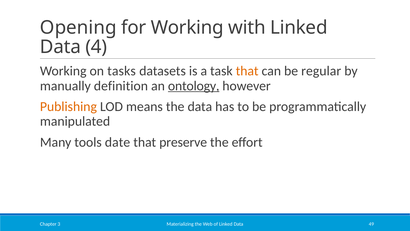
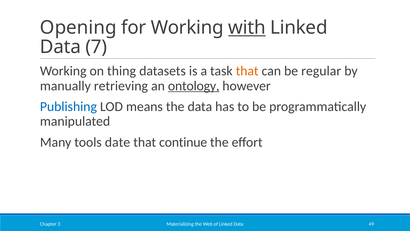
with underline: none -> present
4: 4 -> 7
tasks: tasks -> thing
definition: definition -> retrieving
Publishing colour: orange -> blue
preserve: preserve -> continue
